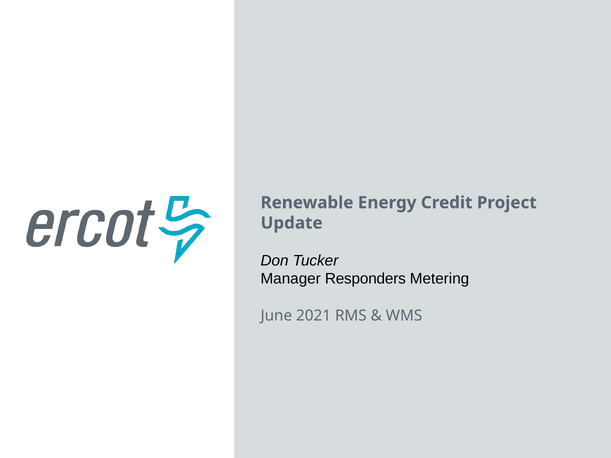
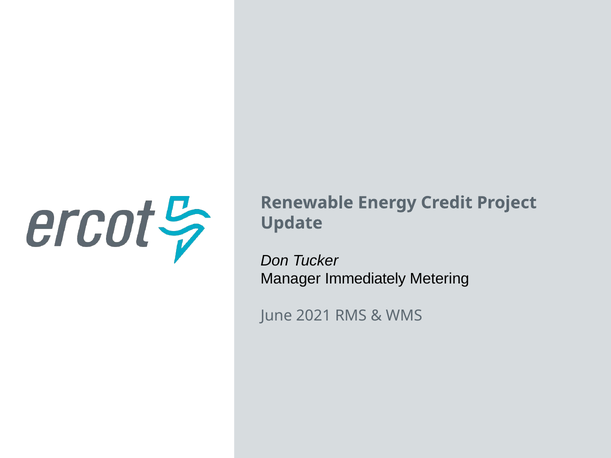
Responders: Responders -> Immediately
